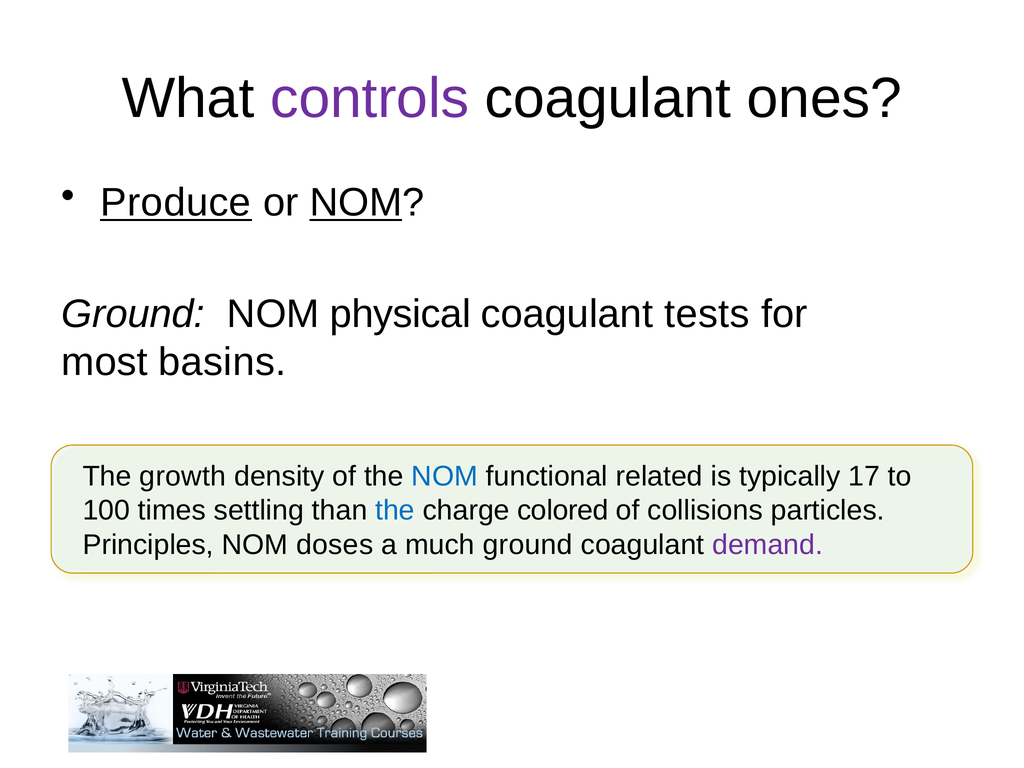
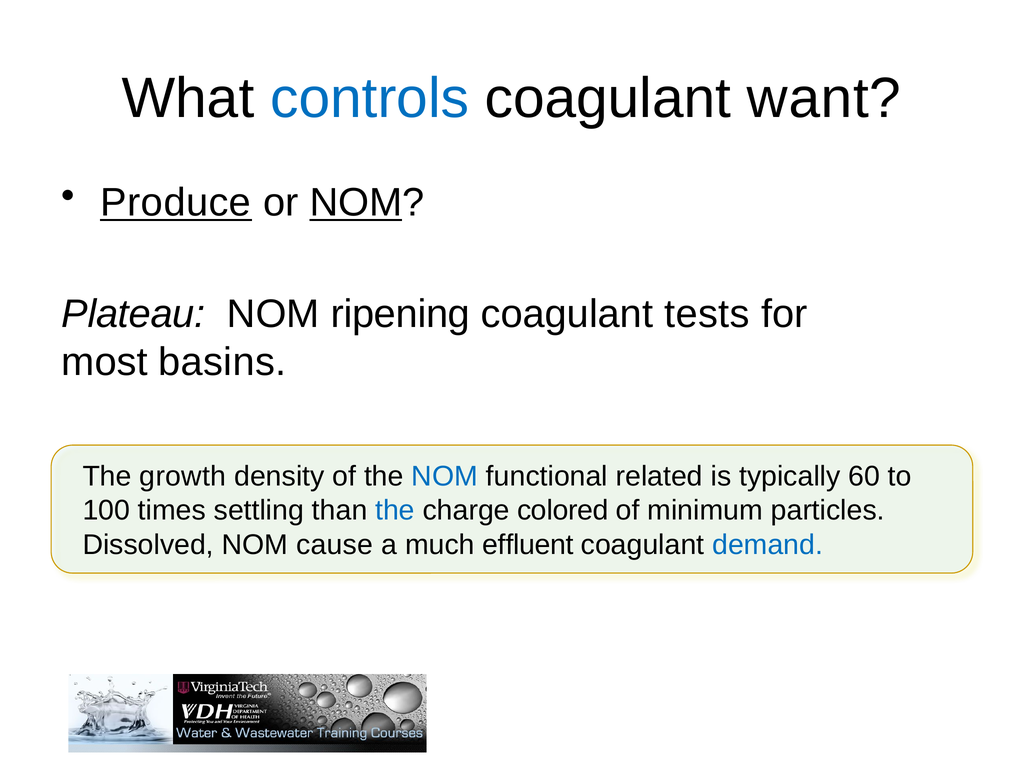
controls colour: purple -> blue
ones: ones -> want
Ground at (133, 314): Ground -> Plateau
physical: physical -> ripening
17: 17 -> 60
collisions: collisions -> minimum
Principles: Principles -> Dissolved
doses: doses -> cause
much ground: ground -> effluent
demand colour: purple -> blue
